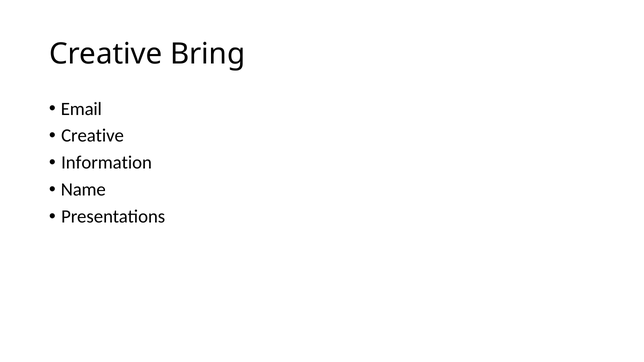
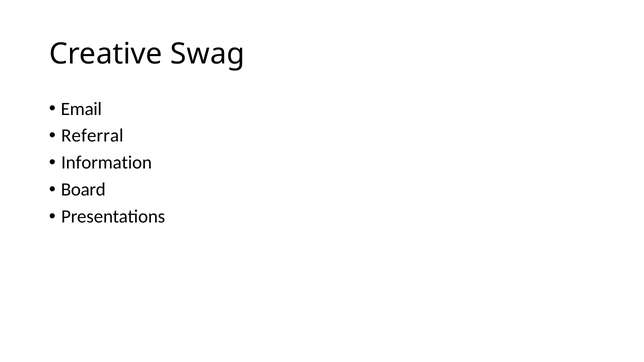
Bring: Bring -> Swag
Creative at (93, 136): Creative -> Referral
Name: Name -> Board
